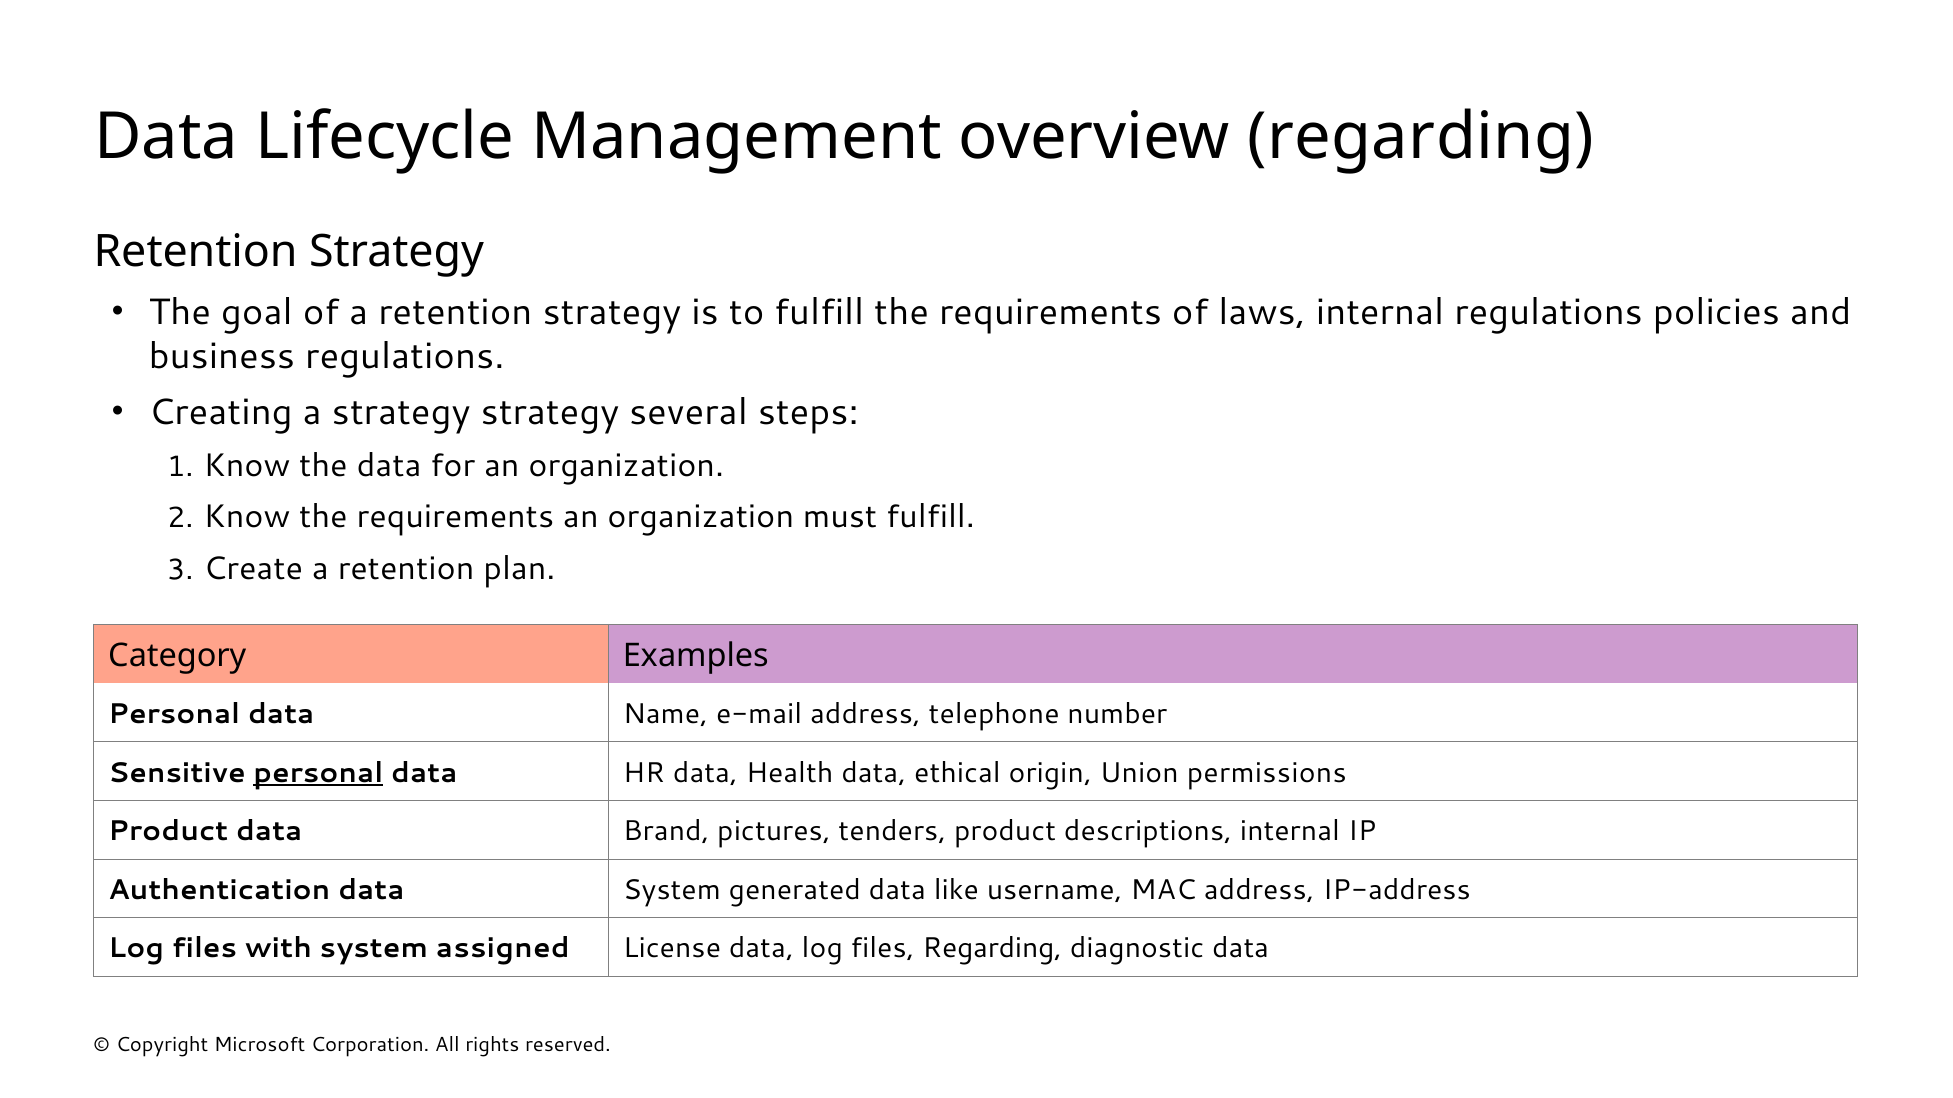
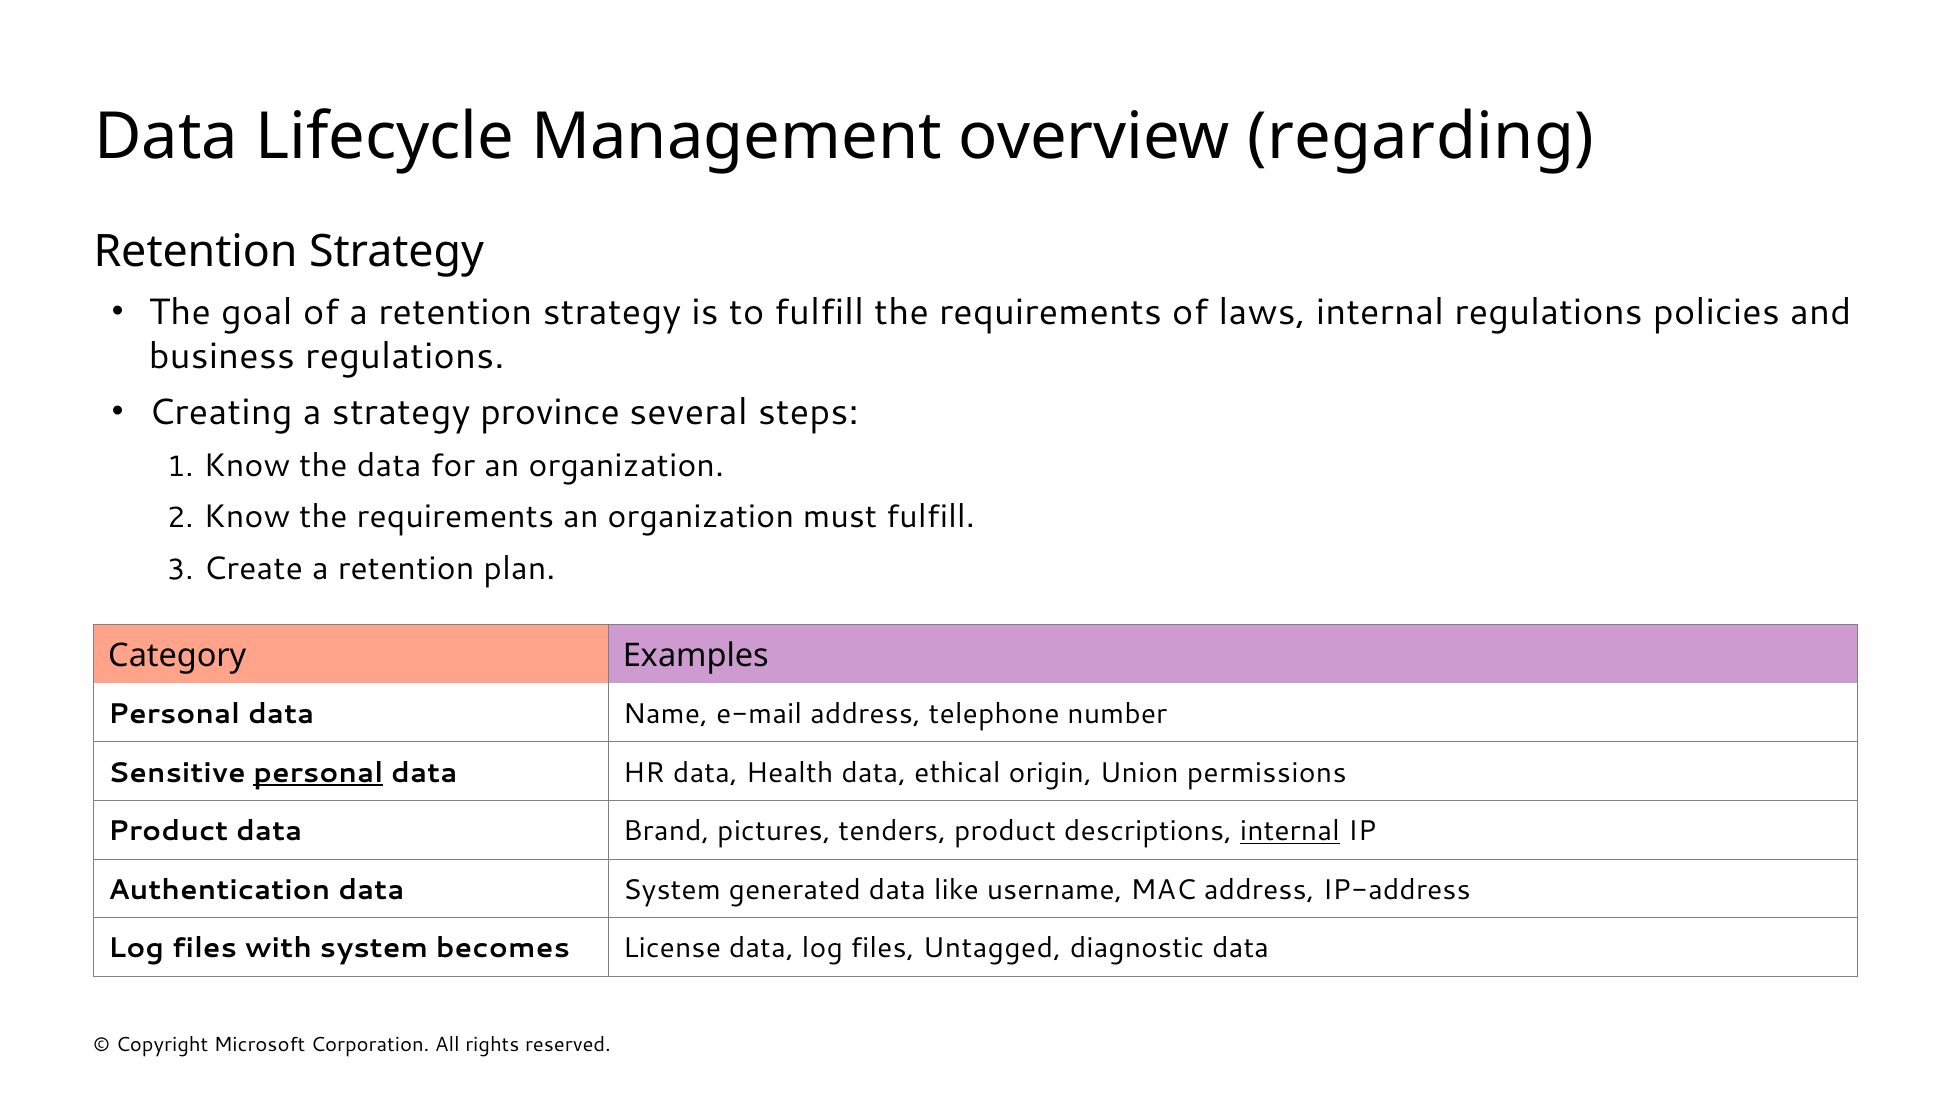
strategy strategy: strategy -> province
internal at (1290, 832) underline: none -> present
assigned: assigned -> becomes
files Regarding: Regarding -> Untagged
